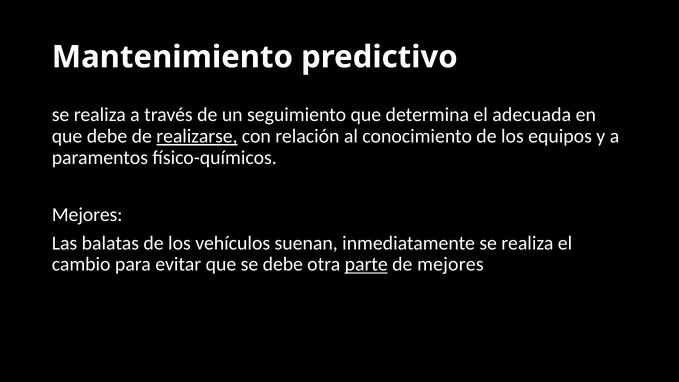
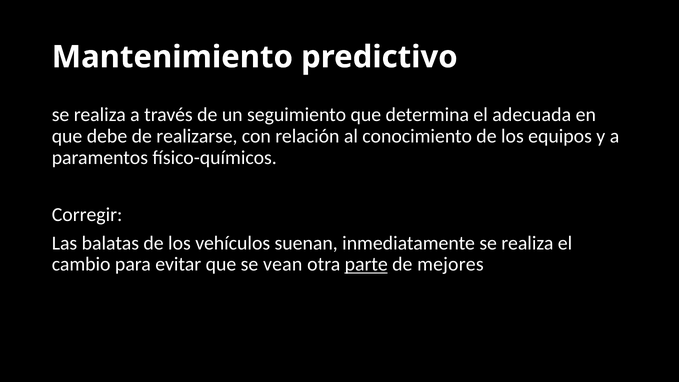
realizarse underline: present -> none
Mejores at (87, 215): Mejores -> Corregir
se debe: debe -> vean
